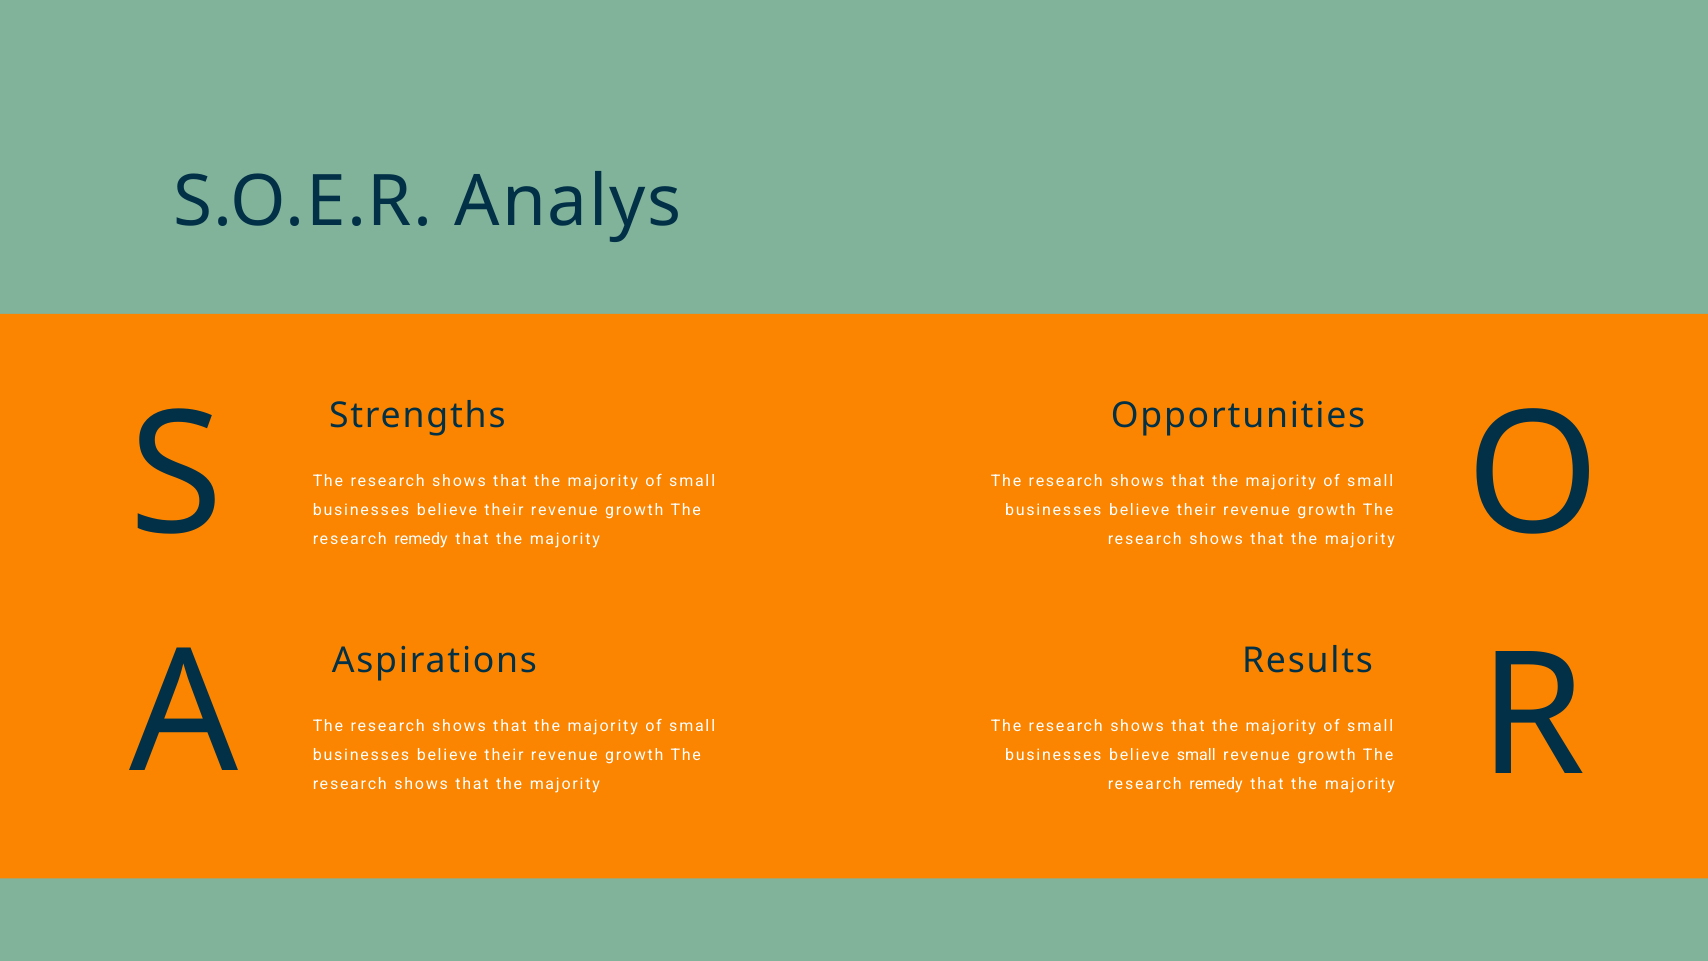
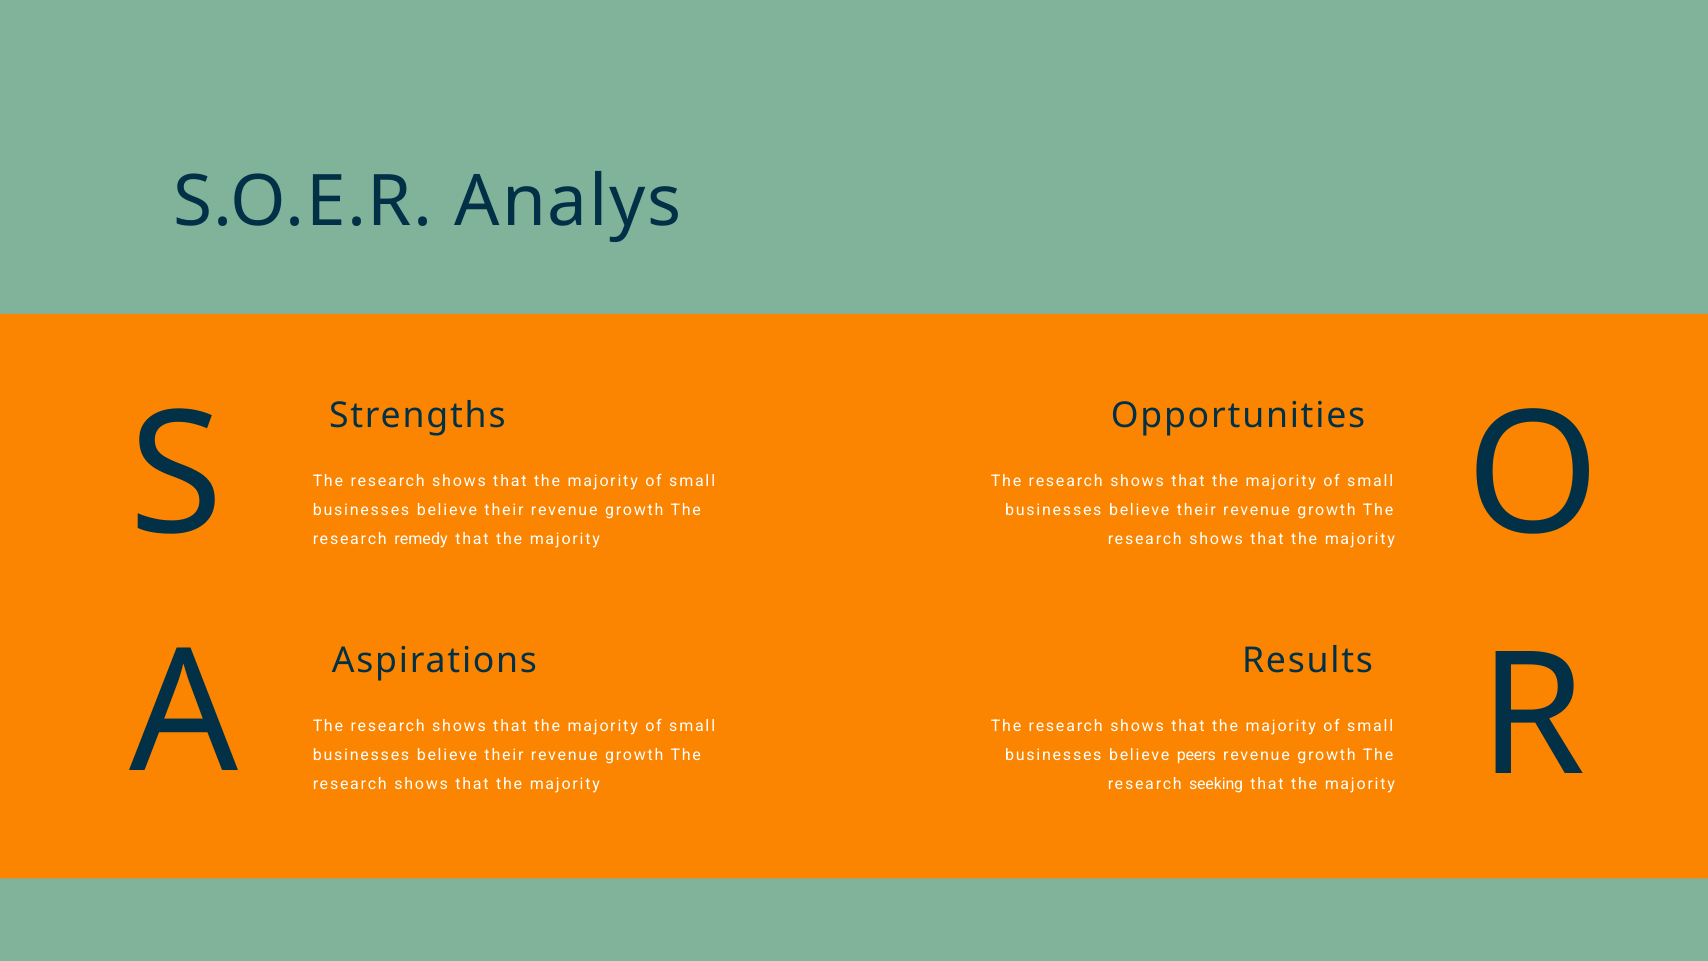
believe small: small -> peers
remedy at (1216, 784): remedy -> seeking
